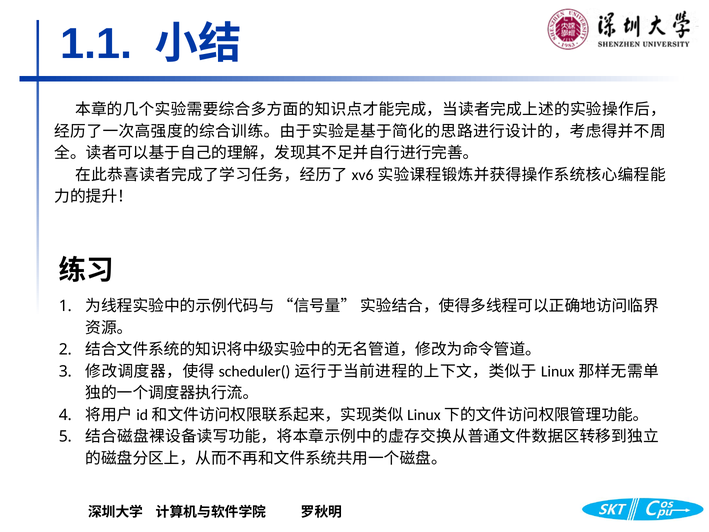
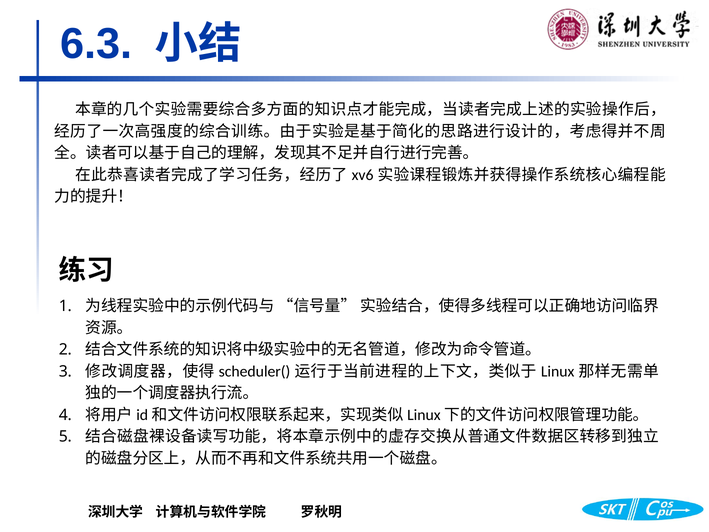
1.1: 1.1 -> 6.3
